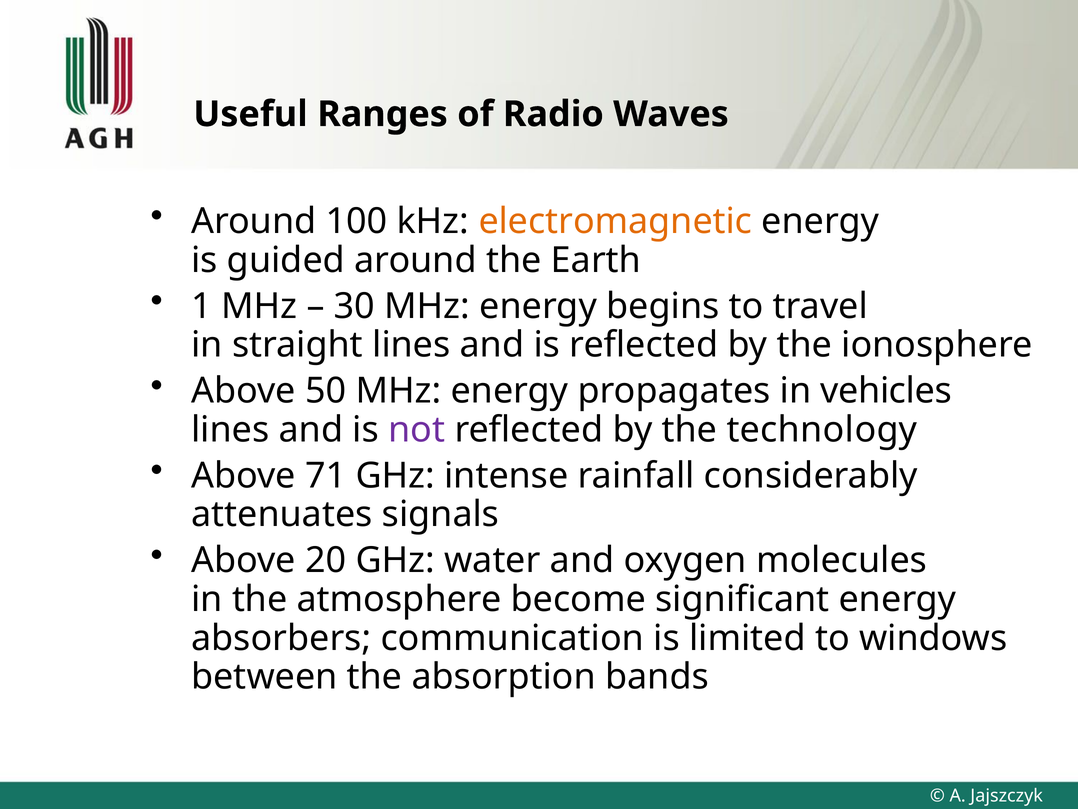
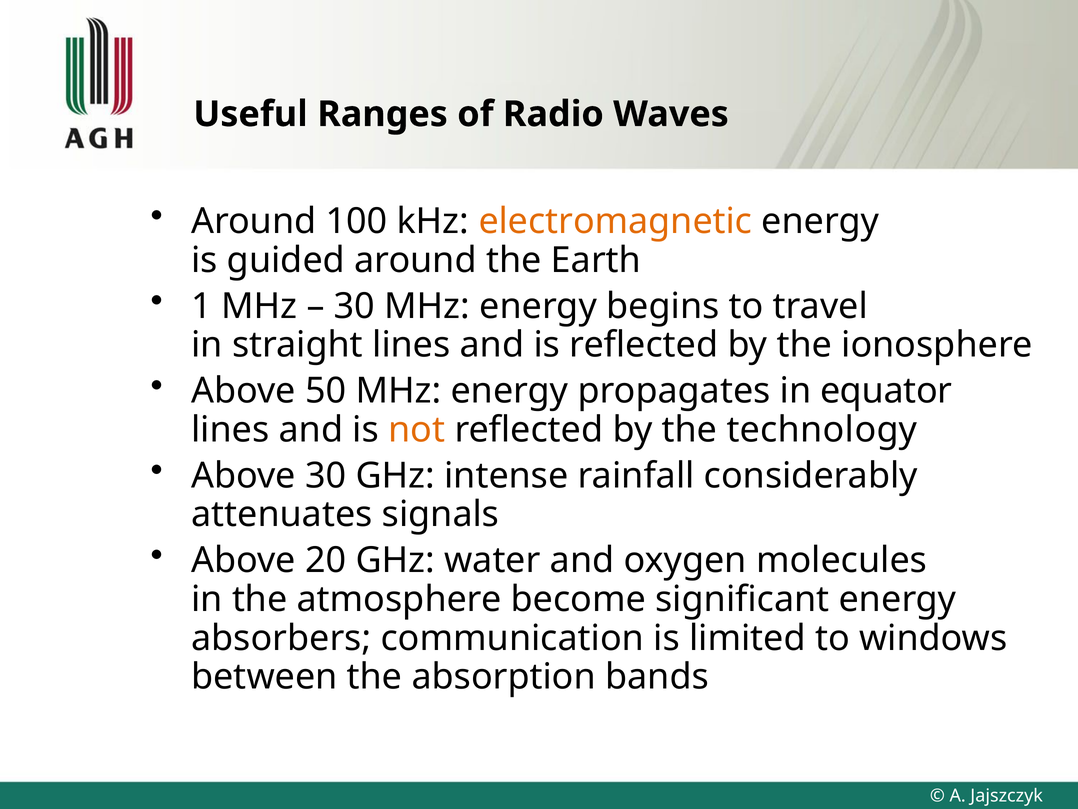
vehicles: vehicles -> equator
not colour: purple -> orange
Above 71: 71 -> 30
